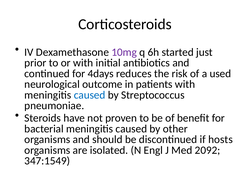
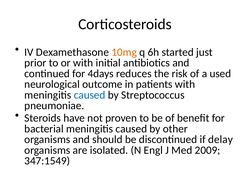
10mg colour: purple -> orange
hosts: hosts -> delay
2092: 2092 -> 2009
